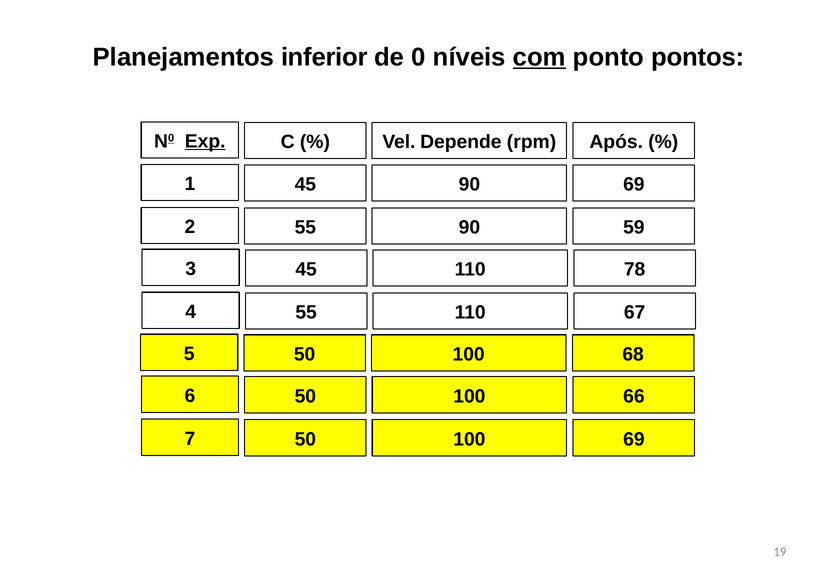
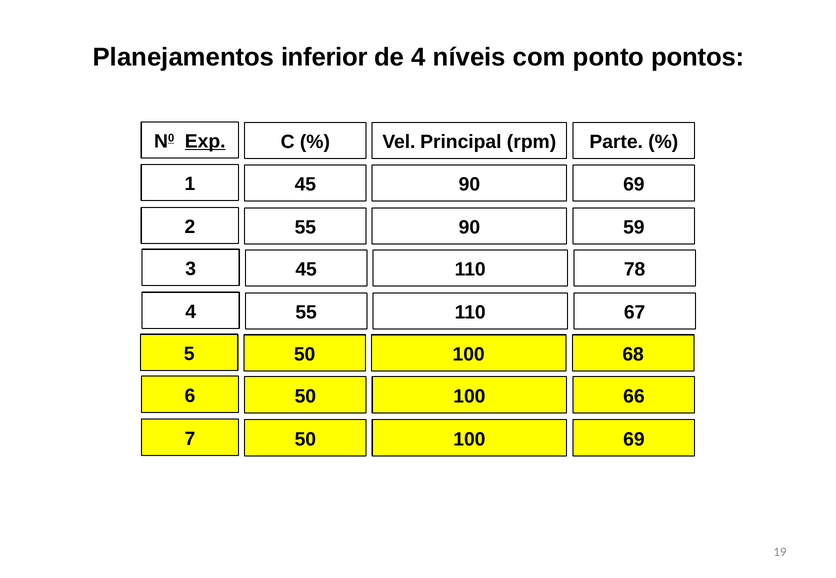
de 0: 0 -> 4
com underline: present -> none
Depende: Depende -> Principal
Após: Após -> Parte
